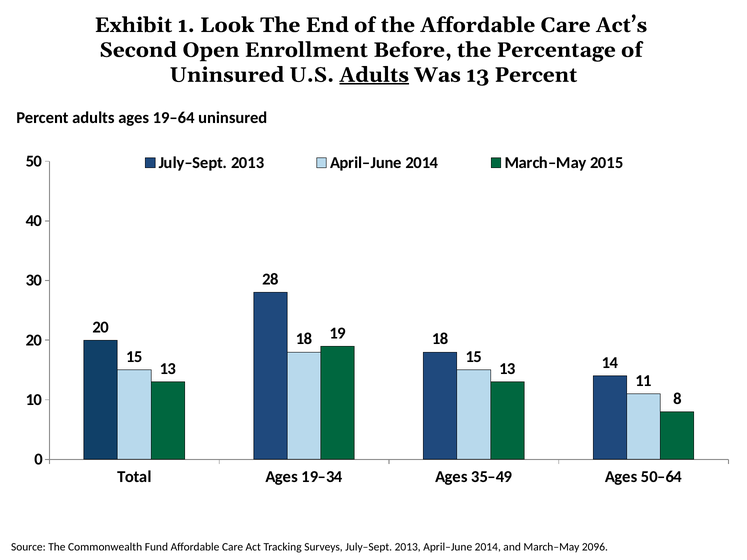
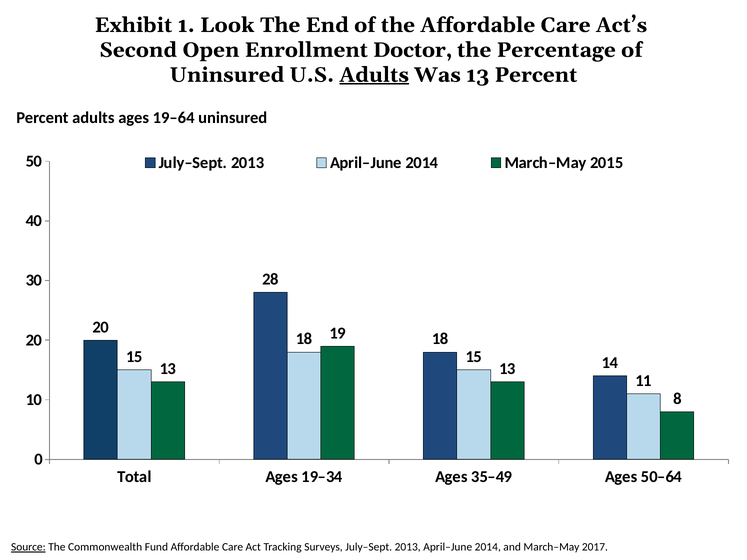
Before: Before -> Doctor
Source underline: none -> present
2096: 2096 -> 2017
